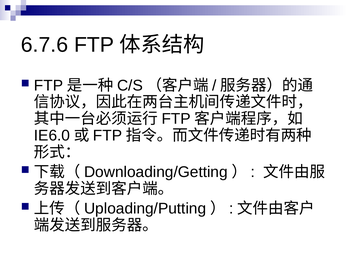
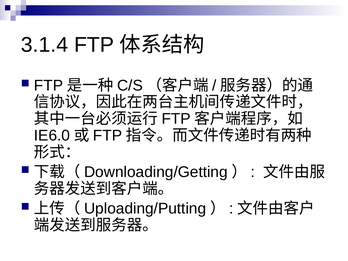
6.7.6: 6.7.6 -> 3.1.4
